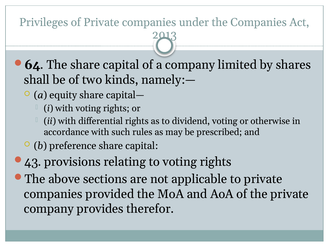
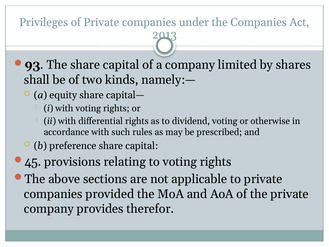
64: 64 -> 93
43: 43 -> 45
